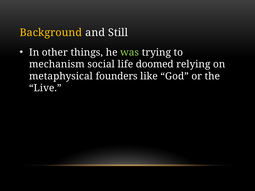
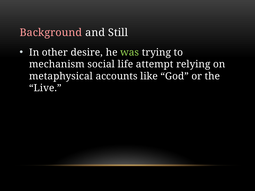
Background colour: yellow -> pink
things: things -> desire
doomed: doomed -> attempt
founders: founders -> accounts
